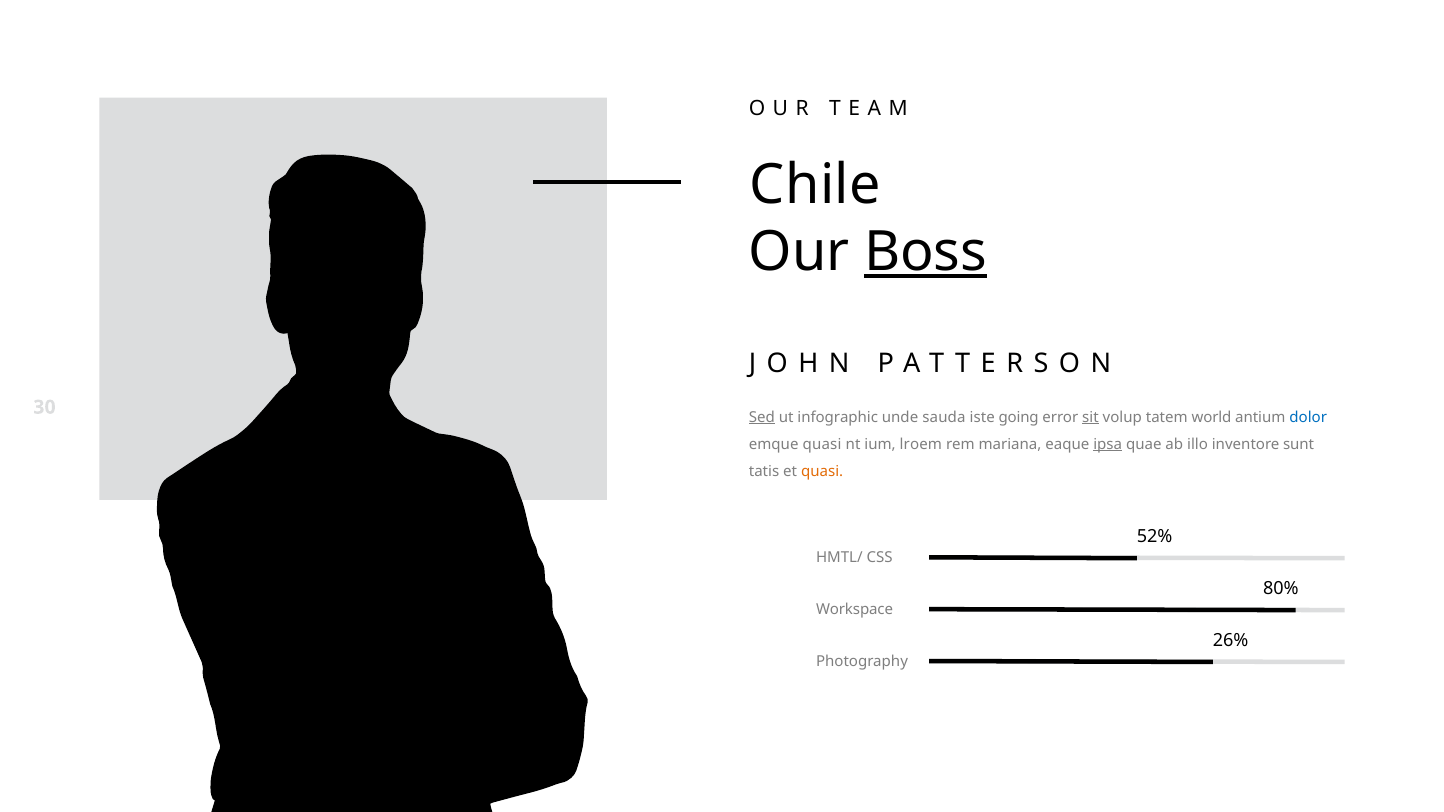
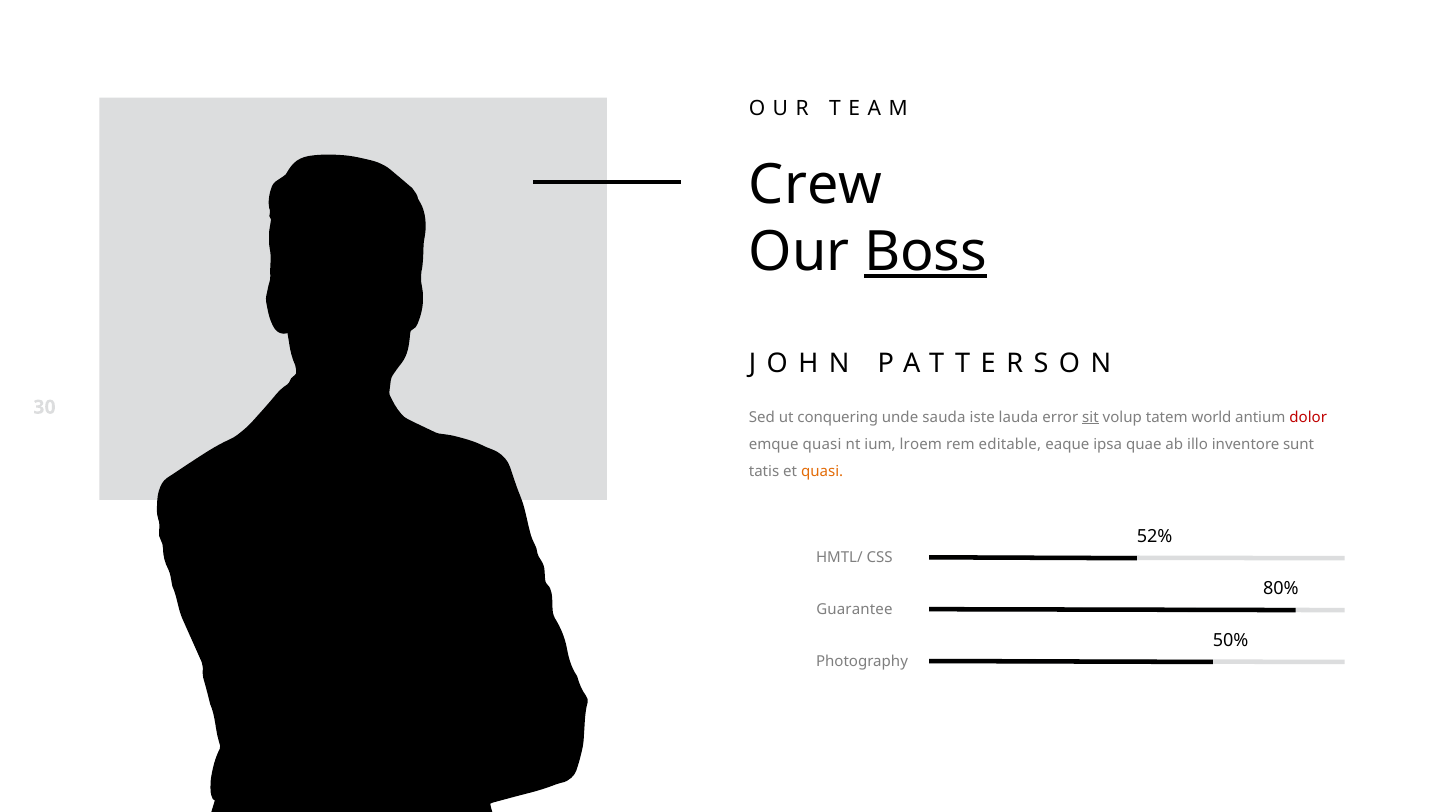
Chile: Chile -> Crew
Sed underline: present -> none
infographic: infographic -> conquering
going: going -> lauda
dolor colour: blue -> red
mariana: mariana -> editable
ipsa underline: present -> none
Workspace: Workspace -> Guarantee
26%: 26% -> 50%
